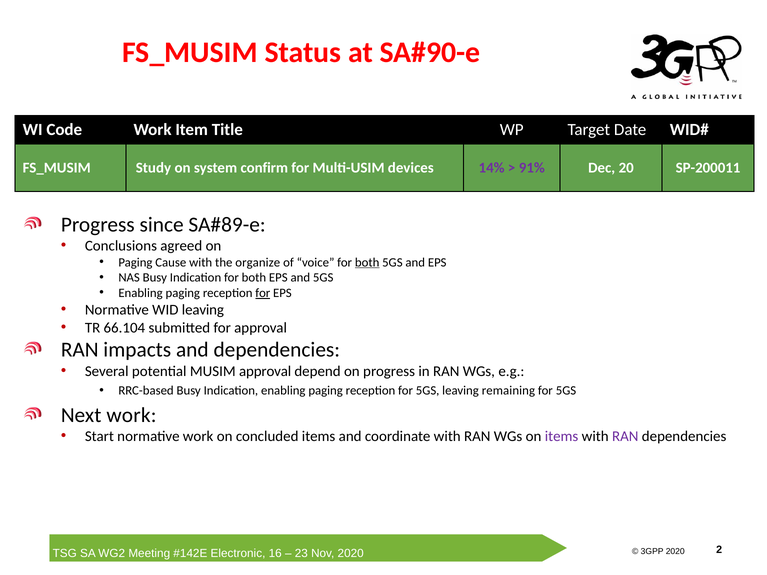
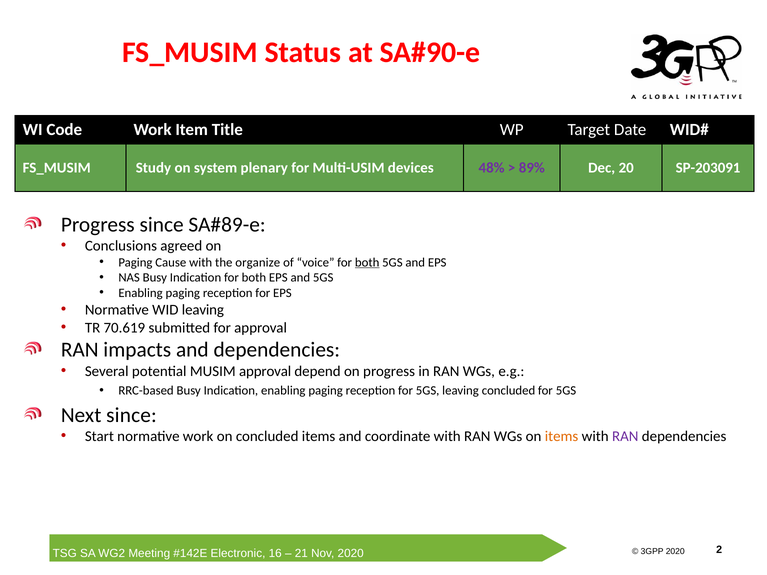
confirm: confirm -> plenary
14%: 14% -> 48%
91%: 91% -> 89%
SP-200011: SP-200011 -> SP-203091
for at (263, 293) underline: present -> none
66.104: 66.104 -> 70.619
leaving remaining: remaining -> concluded
Next work: work -> since
items at (562, 436) colour: purple -> orange
23: 23 -> 21
